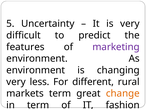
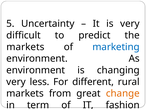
features at (25, 47): features -> markets
marketing colour: purple -> blue
markets term: term -> from
